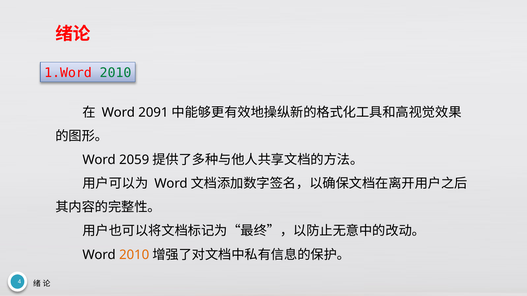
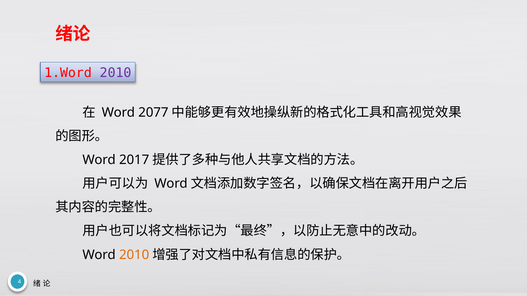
2010 at (116, 73) colour: green -> purple
2091: 2091 -> 2077
2059: 2059 -> 2017
